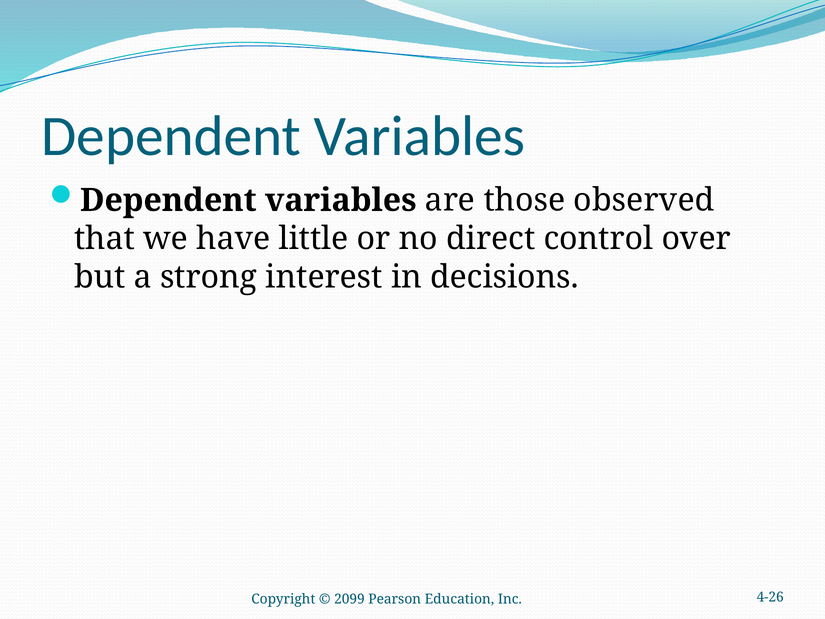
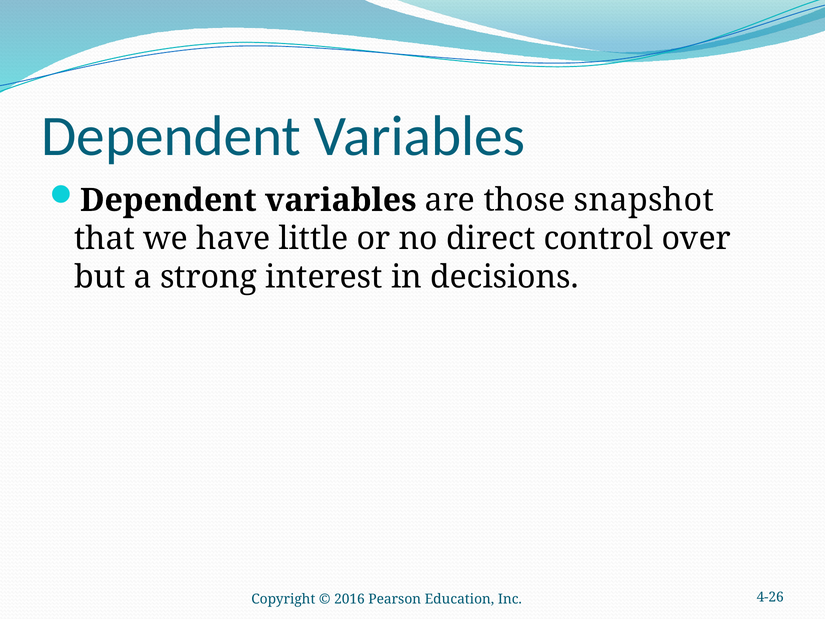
observed: observed -> snapshot
2099: 2099 -> 2016
